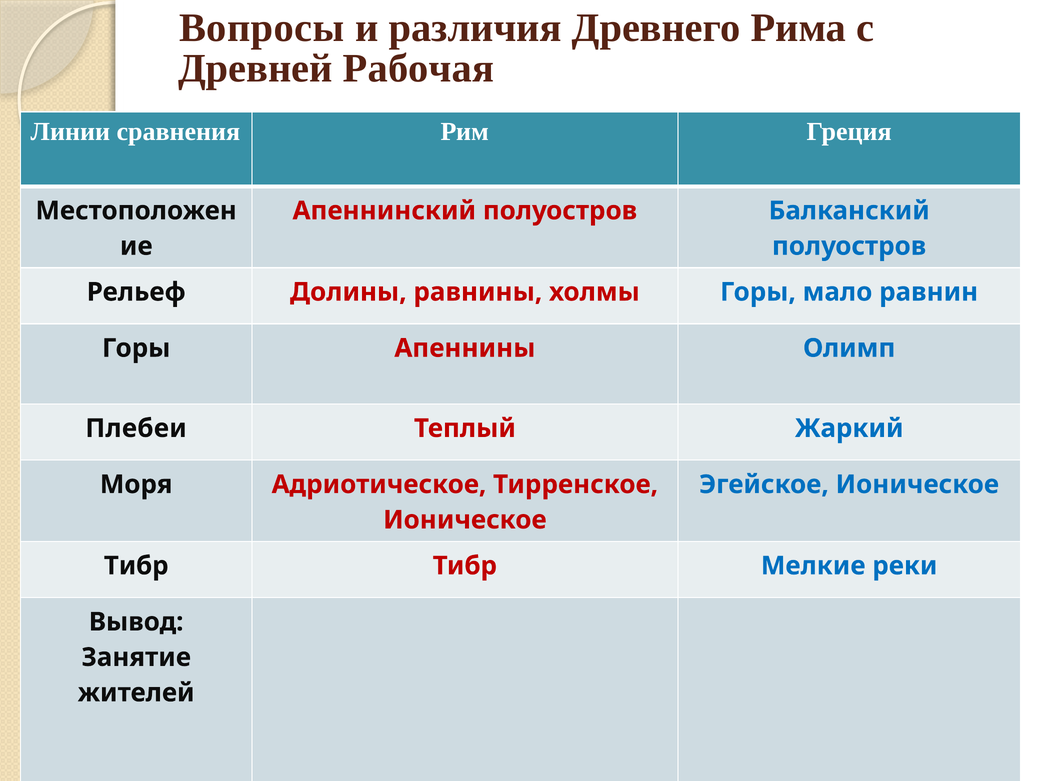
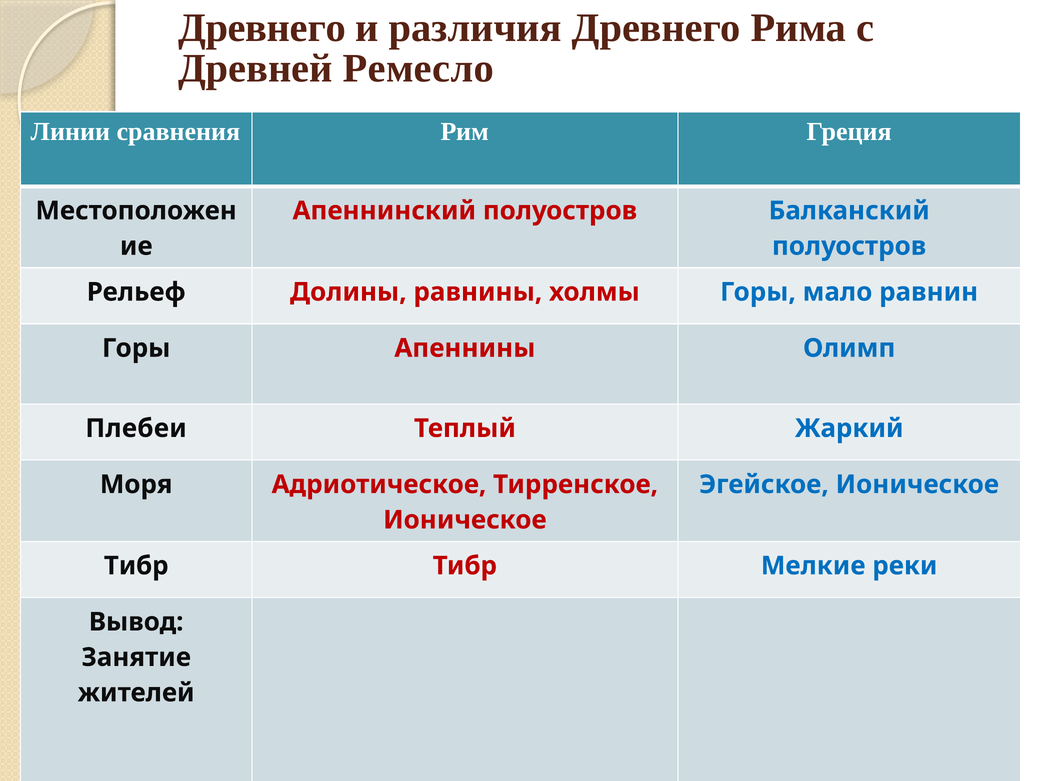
Вопросы at (262, 28): Вопросы -> Древнего
Рабочая: Рабочая -> Ремесло
